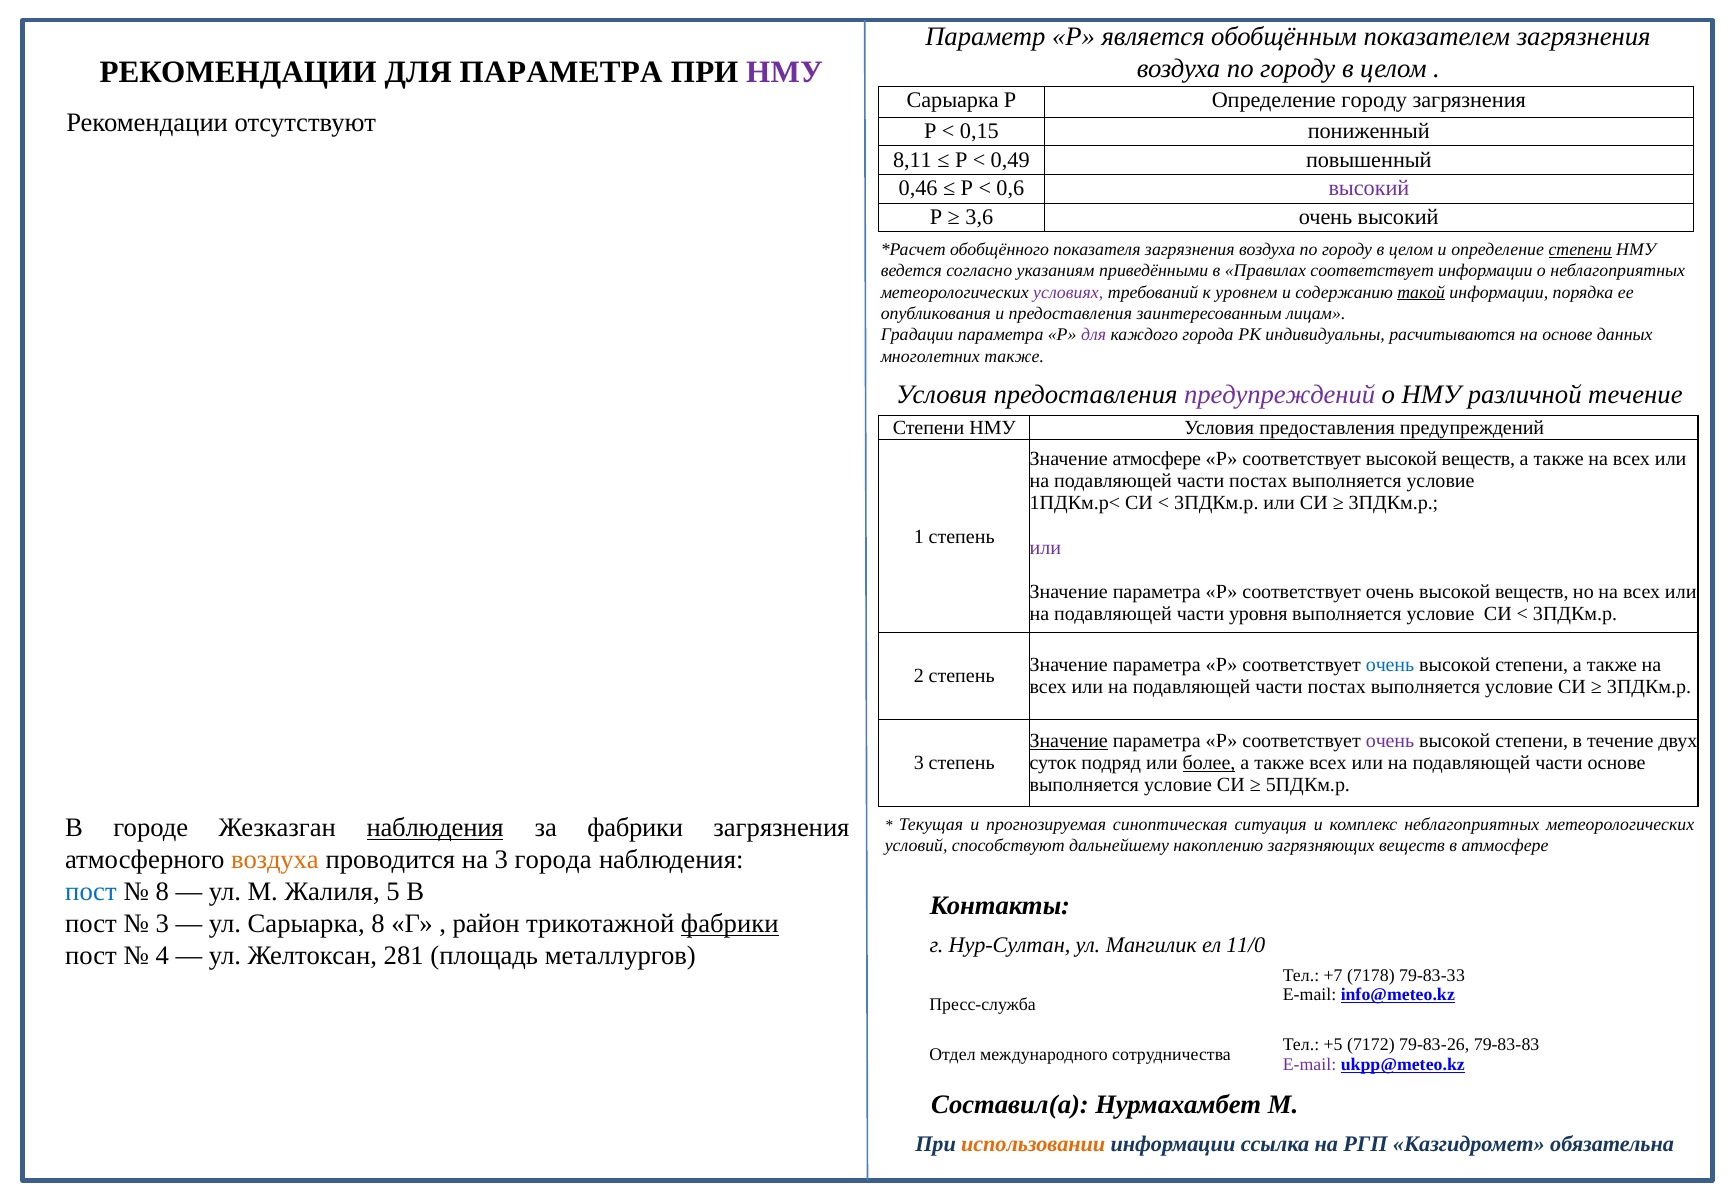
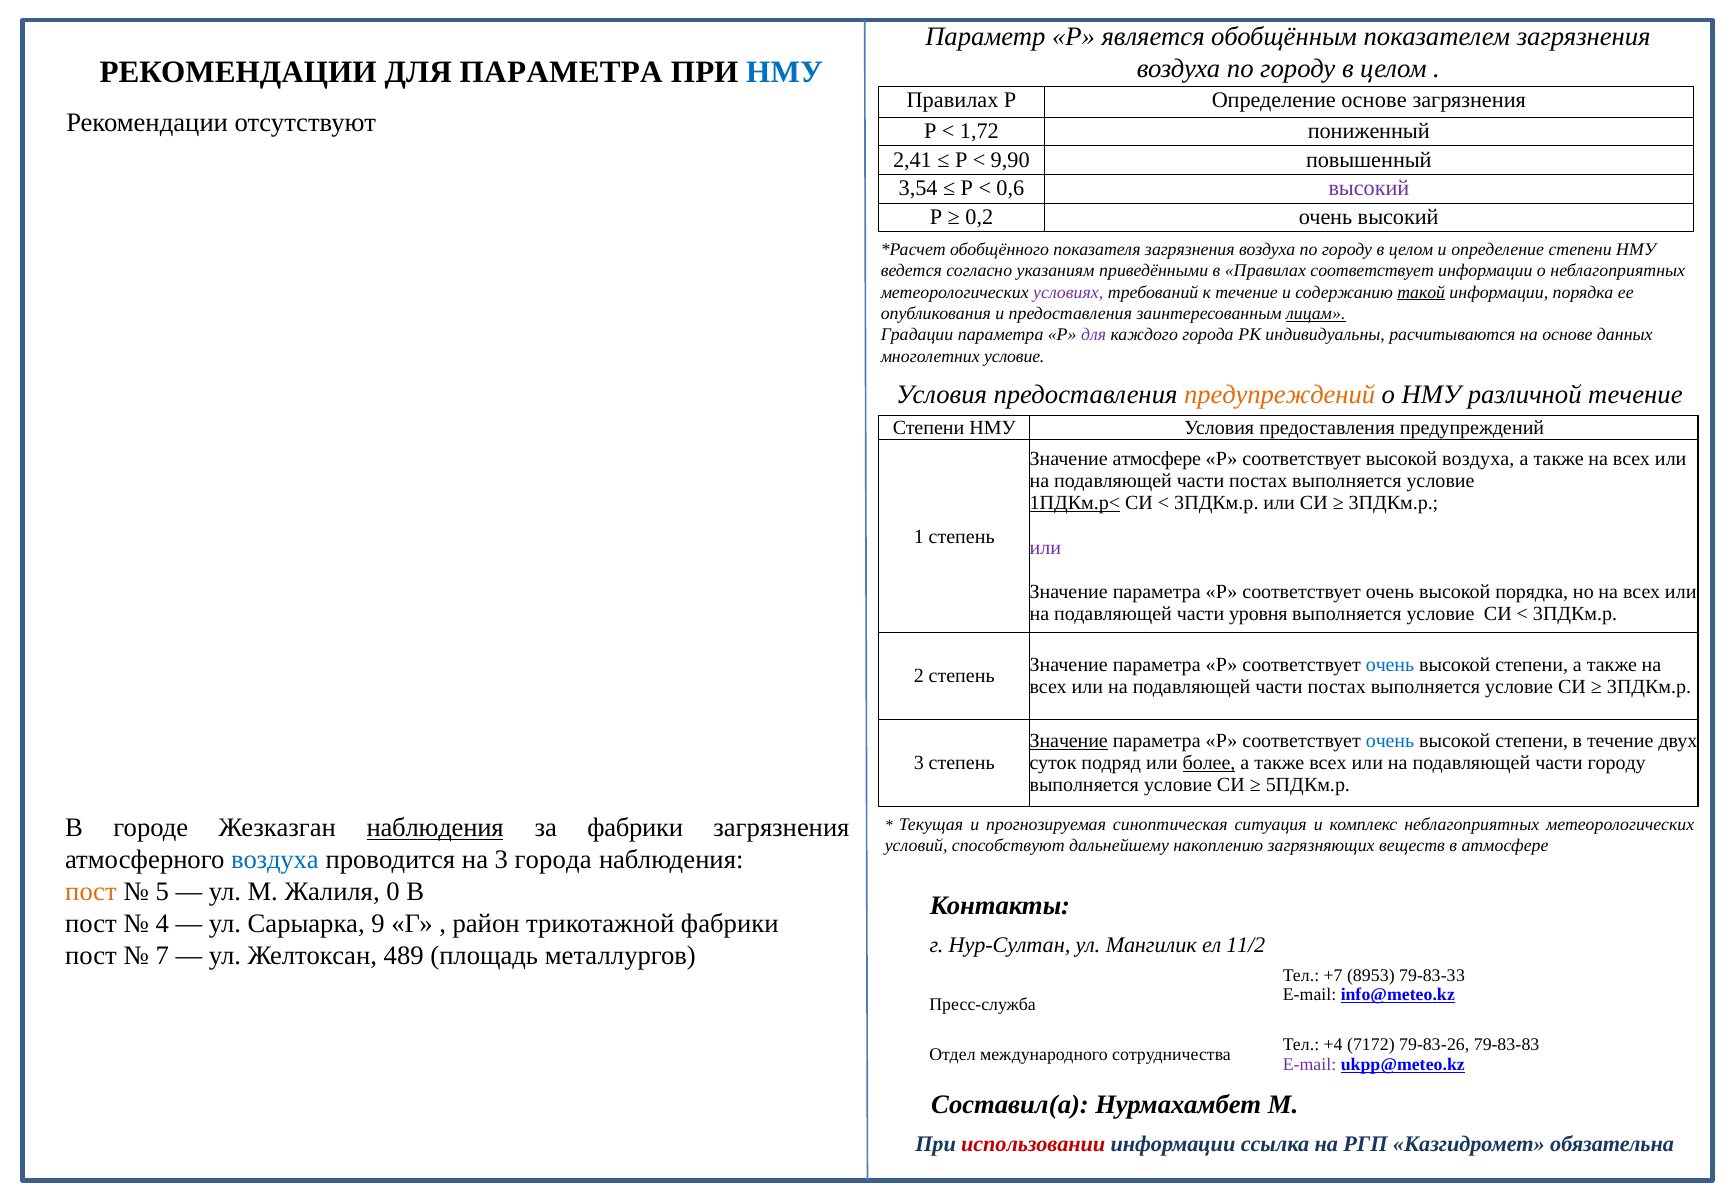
НМУ at (785, 72) colour: purple -> blue
Сарыарка at (953, 101): Сарыарка -> Правилах
Определение городу: городу -> основе
0,15: 0,15 -> 1,72
8,11: 8,11 -> 2,41
0,49: 0,49 -> 9,90
0,46: 0,46 -> 3,54
3,6: 3,6 -> 0,2
степени at (1580, 250) underline: present -> none
к уровнем: уровнем -> течение
лицам underline: none -> present
многолетних также: также -> условие
предупреждений at (1280, 395) colour: purple -> orange
соответствует высокой веществ: веществ -> воздуха
1ПДКм.р< underline: none -> present
очень высокой веществ: веществ -> порядка
очень at (1390, 741) colour: purple -> blue
части основе: основе -> городу
воздуха at (275, 860) colour: orange -> blue
пост at (91, 892) colour: blue -> orange
8 at (162, 892): 8 -> 5
5: 5 -> 0
3 at (162, 924): 3 -> 4
Сарыарка 8: 8 -> 9
фабрики at (730, 924) underline: present -> none
11/0: 11/0 -> 11/2
4: 4 -> 7
281: 281 -> 489
7178: 7178 -> 8953
+5: +5 -> +4
использовании colour: orange -> red
